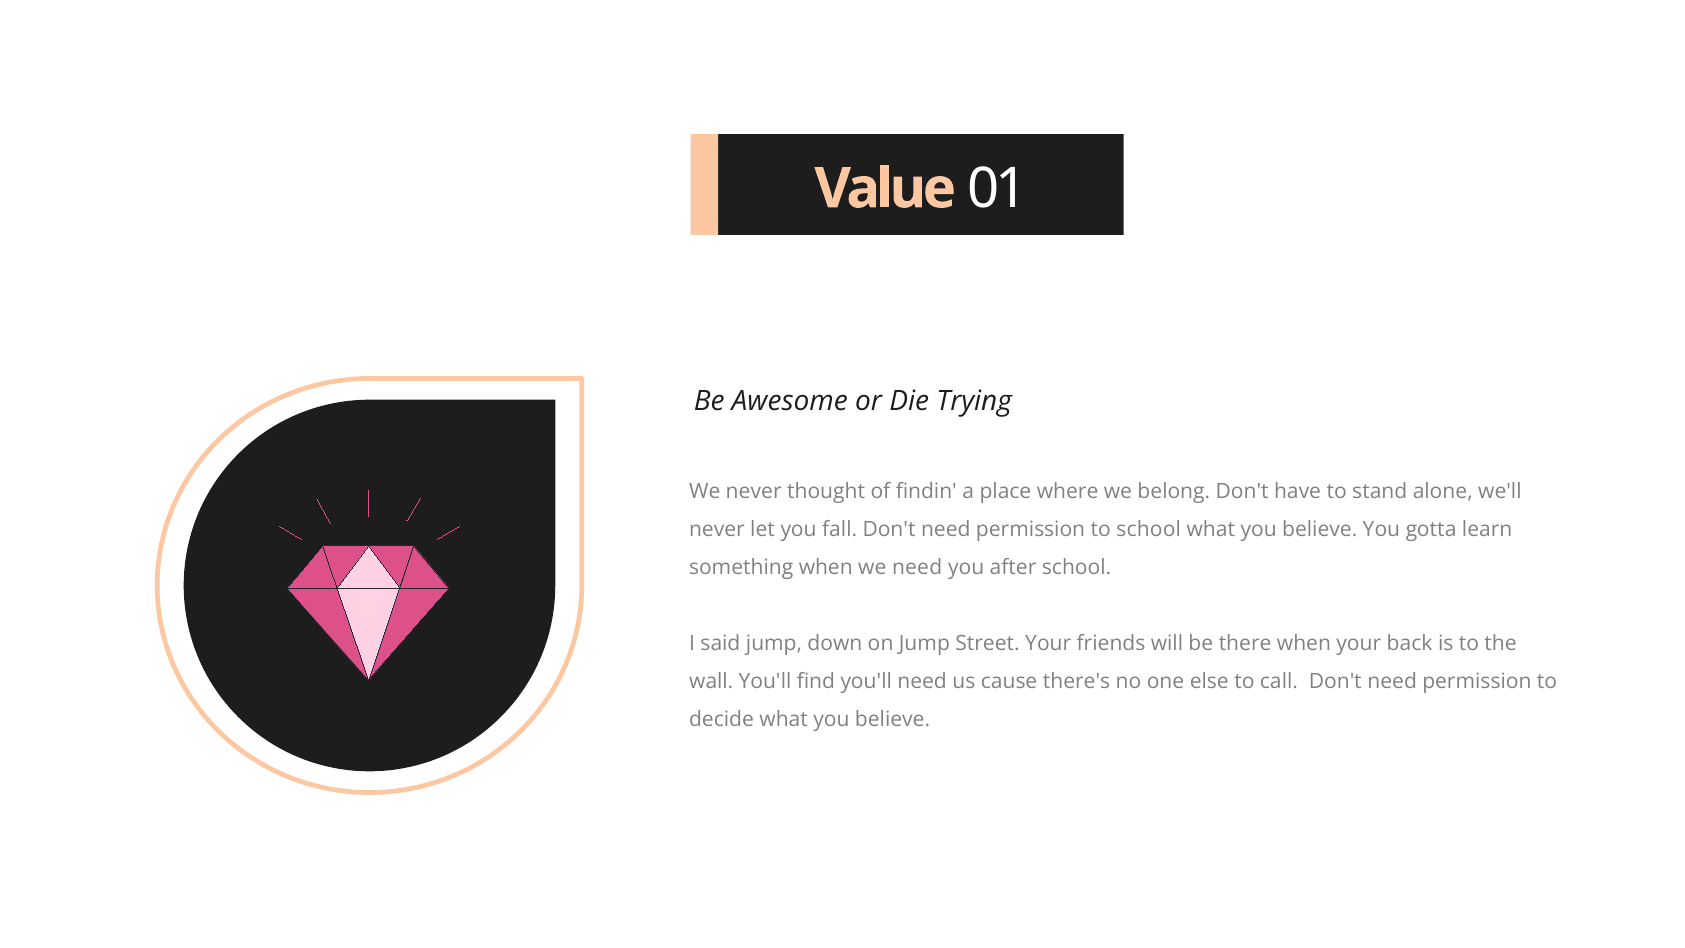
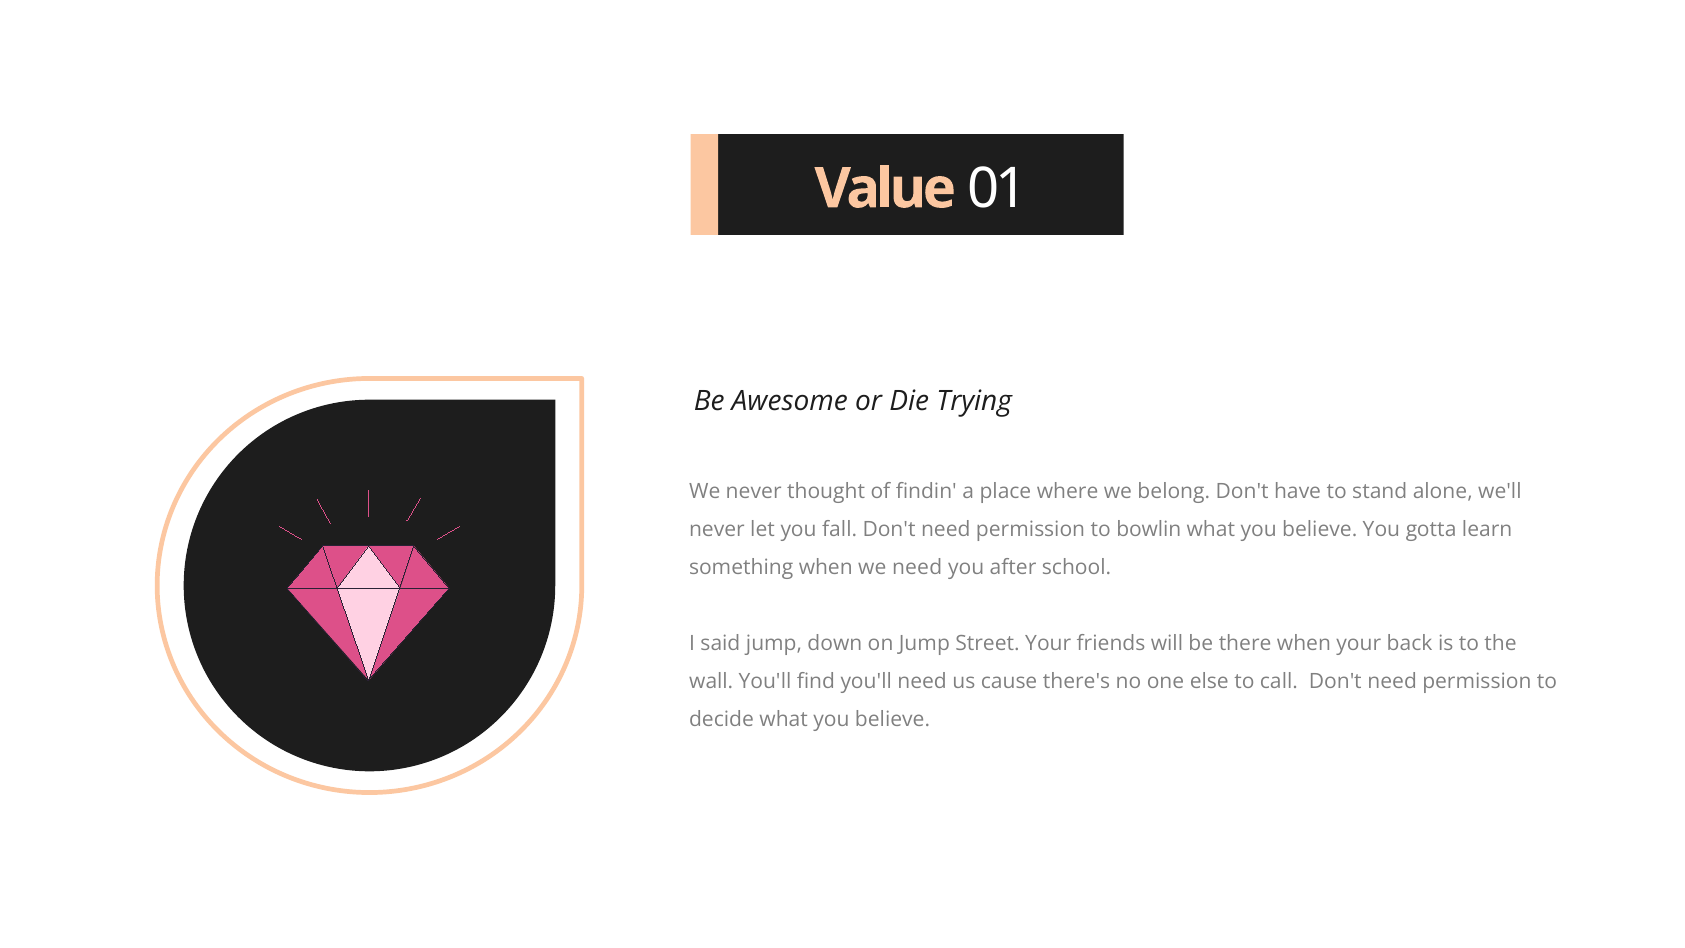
to school: school -> bowlin
